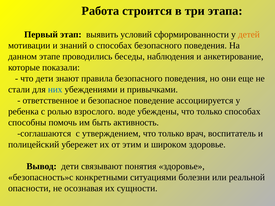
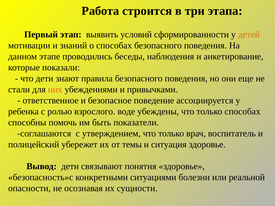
них colour: blue -> orange
активность: активность -> показатели
этим: этим -> темы
широком: широком -> ситуация
